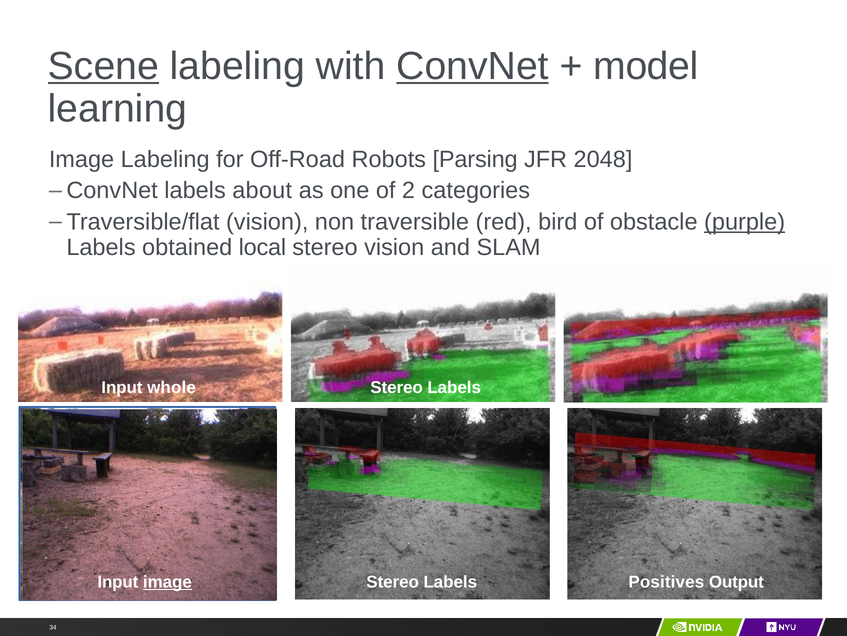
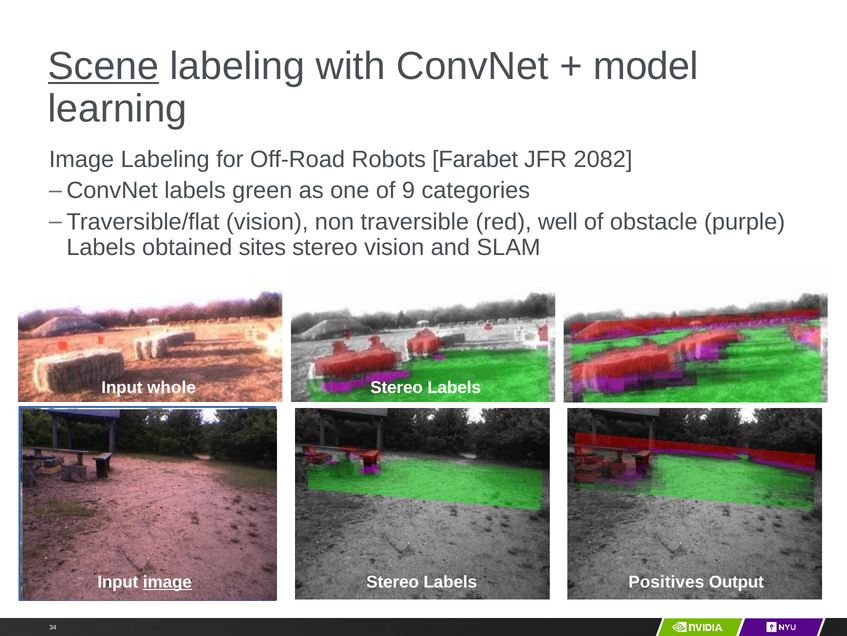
ConvNet at (472, 66) underline: present -> none
Parsing: Parsing -> Farabet
2048: 2048 -> 2082
about: about -> green
2: 2 -> 9
bird: bird -> well
purple underline: present -> none
local: local -> sites
